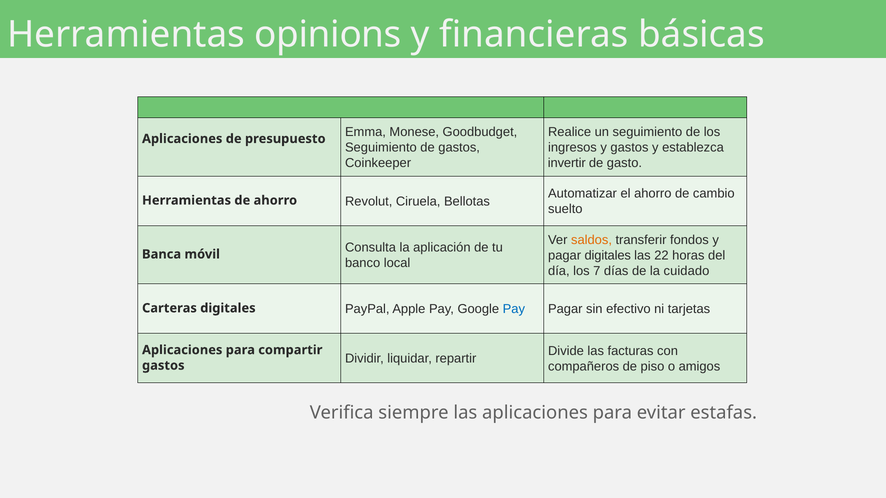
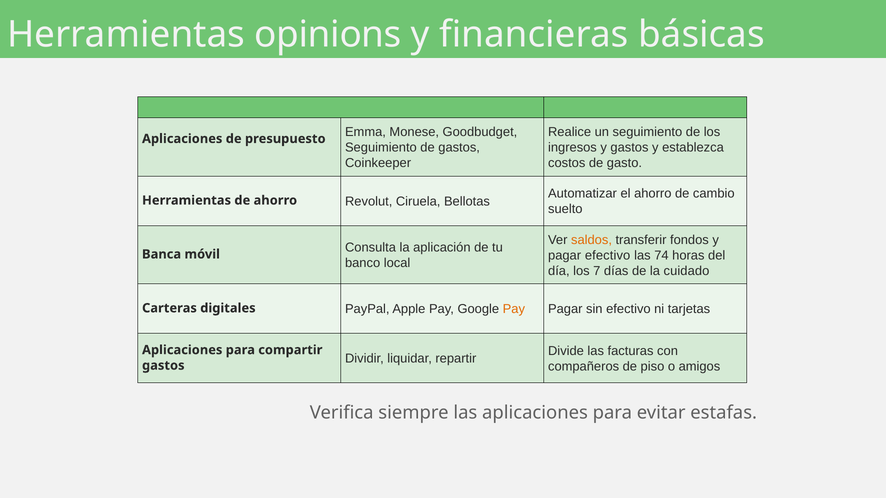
invertir: invertir -> costos
pagar digitales: digitales -> efectivo
22: 22 -> 74
Pay at (514, 309) colour: blue -> orange
